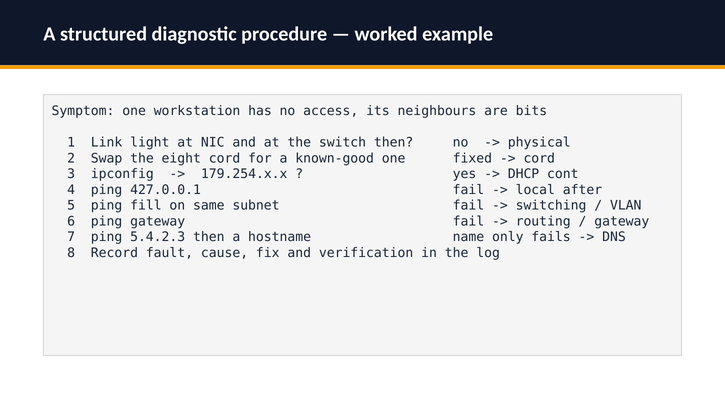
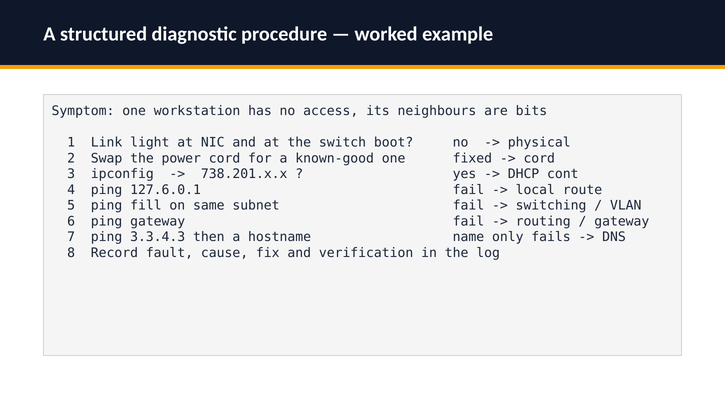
switch then: then -> boot
eight: eight -> power
179.254.x.x: 179.254.x.x -> 738.201.x.x
427.0.0.1: 427.0.0.1 -> 127.6.0.1
after: after -> route
5.4.2.3: 5.4.2.3 -> 3.3.4.3
